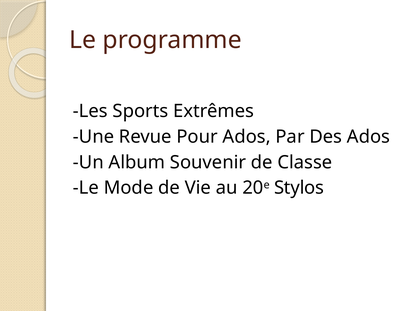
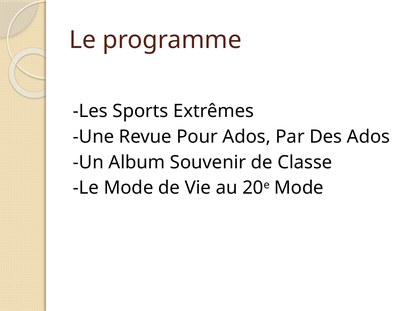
20e Stylos: Stylos -> Mode
